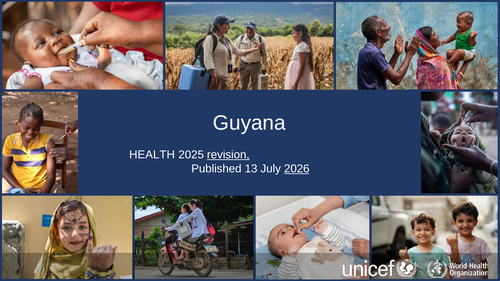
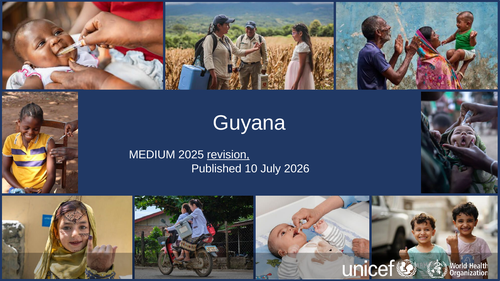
HEALTH: HEALTH -> MEDIUM
13: 13 -> 10
2026 underline: present -> none
